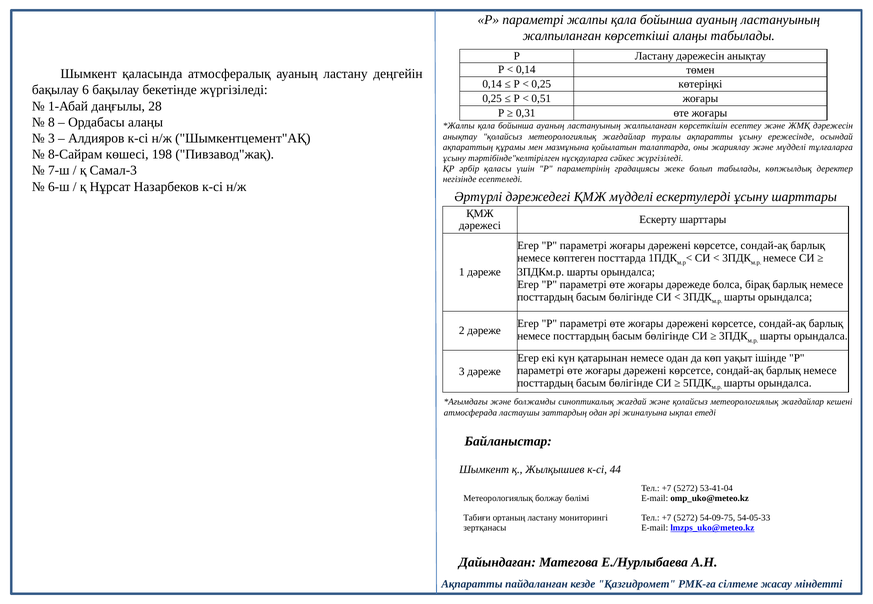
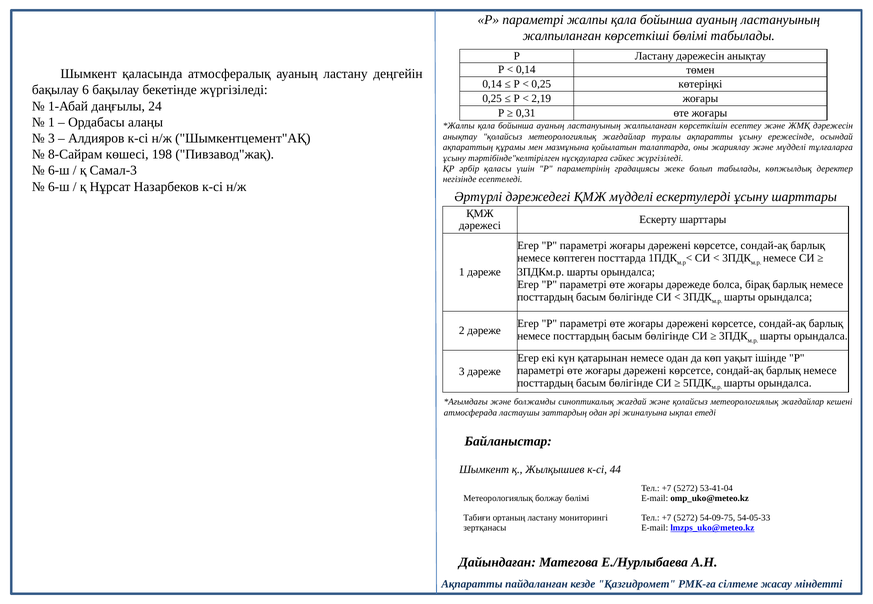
көрсеткіші алаңы: алаңы -> бөлімі
0,51: 0,51 -> 2,19
28: 28 -> 24
8 at (51, 122): 8 -> 1
7-ш at (59, 171): 7-ш -> 6-ш
